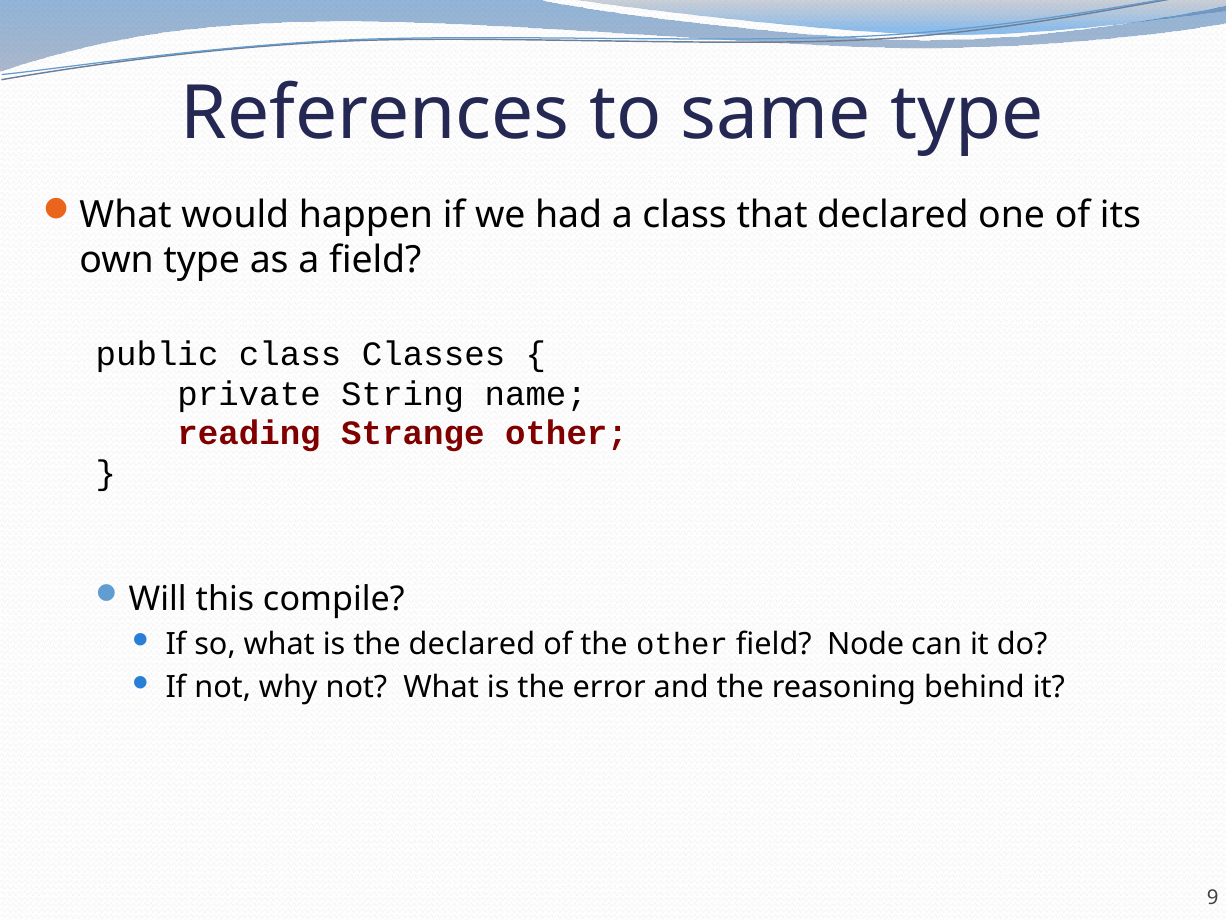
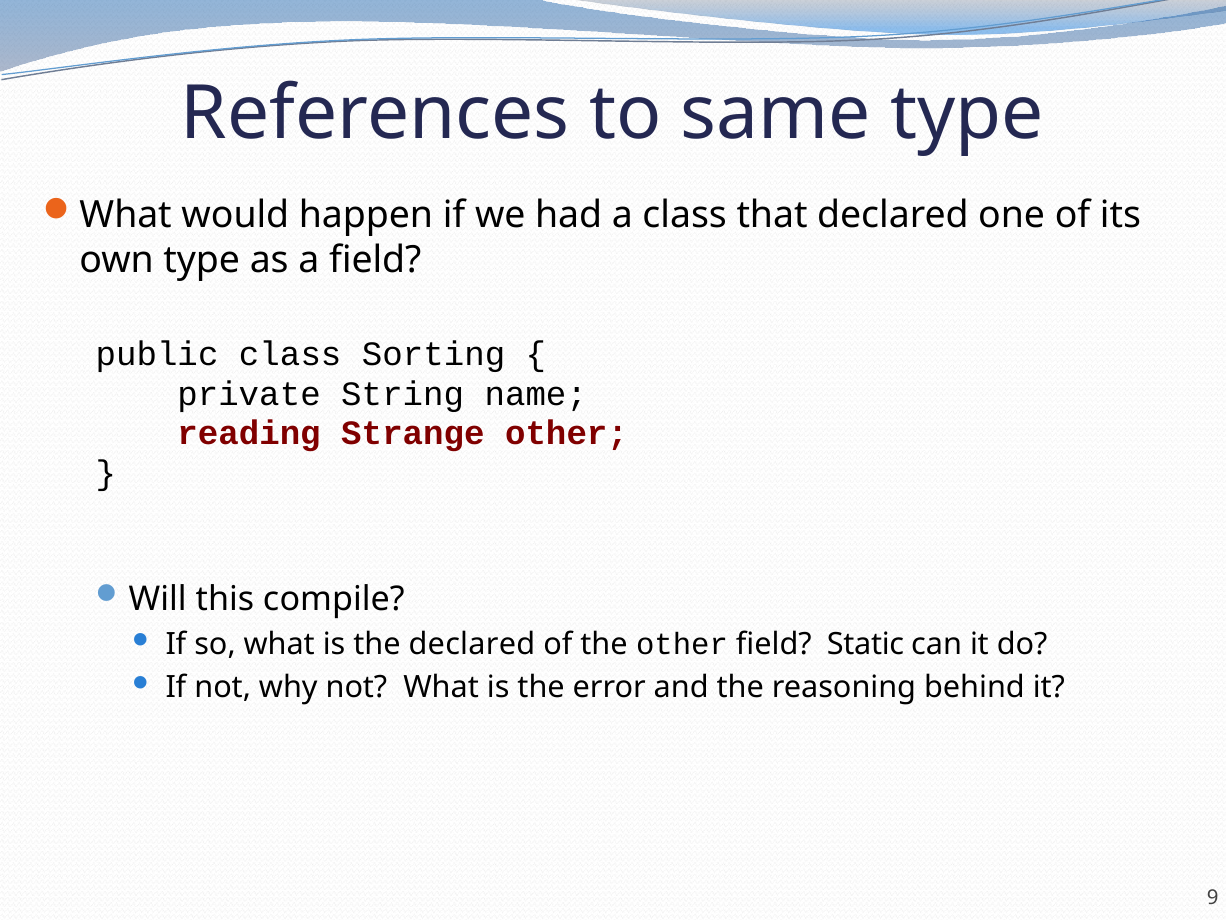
Classes: Classes -> Sorting
Node: Node -> Static
